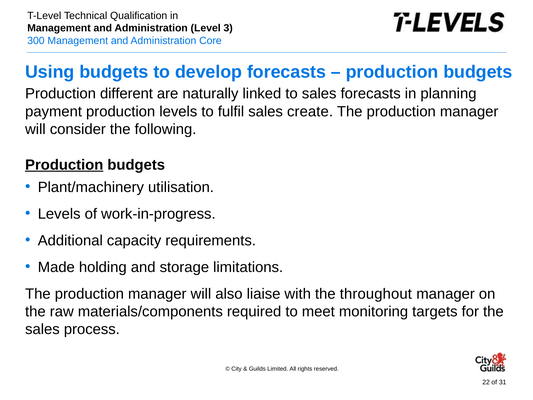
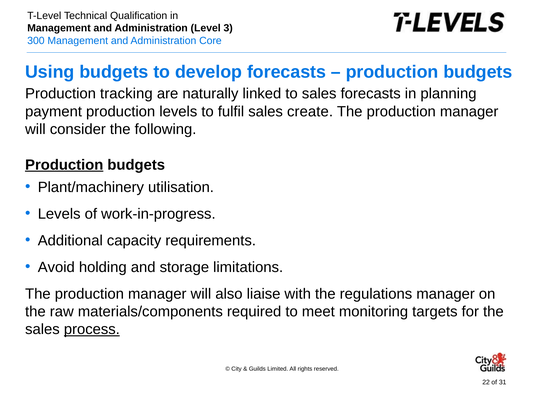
different: different -> tracking
Made: Made -> Avoid
throughout: throughout -> regulations
process underline: none -> present
